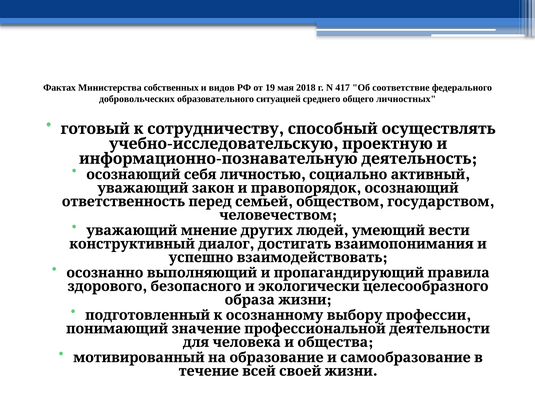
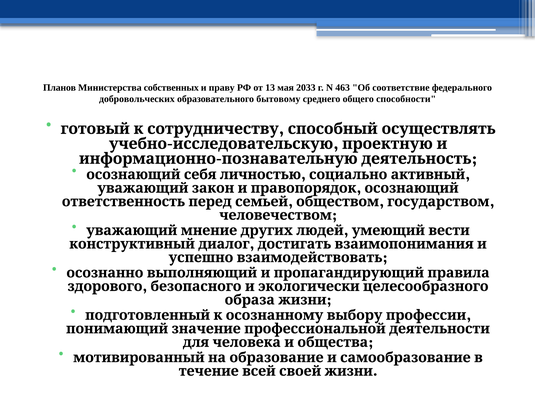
Фактах: Фактах -> Планов
видов: видов -> праву
19: 19 -> 13
2018: 2018 -> 2033
417: 417 -> 463
ситуацией: ситуацией -> бытовому
личностных: личностных -> способности
